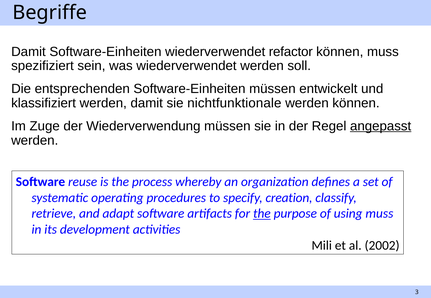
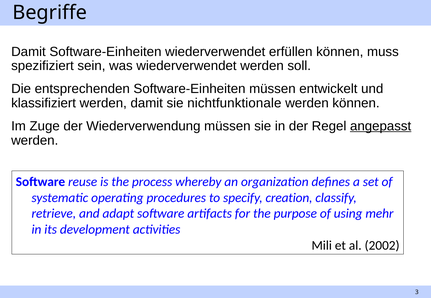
refactor: refactor -> erfüllen
the at (262, 214) underline: present -> none
using muss: muss -> mehr
